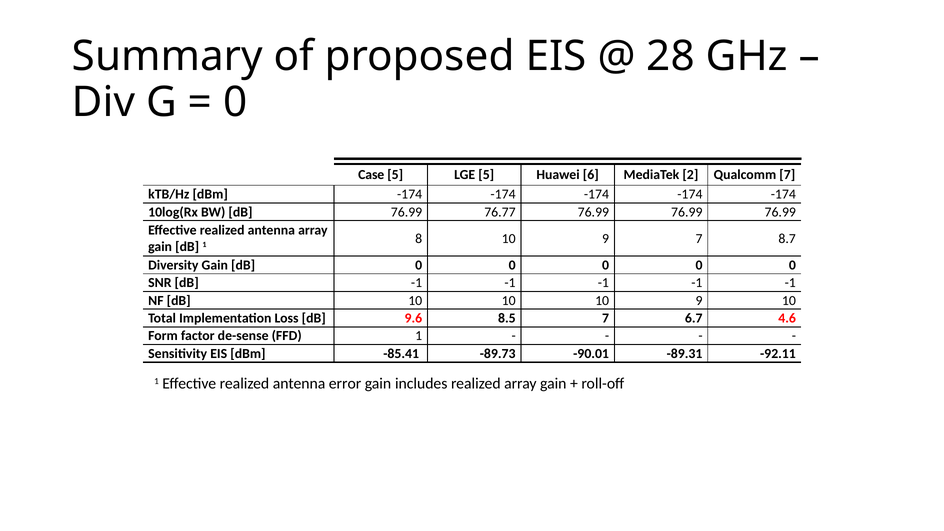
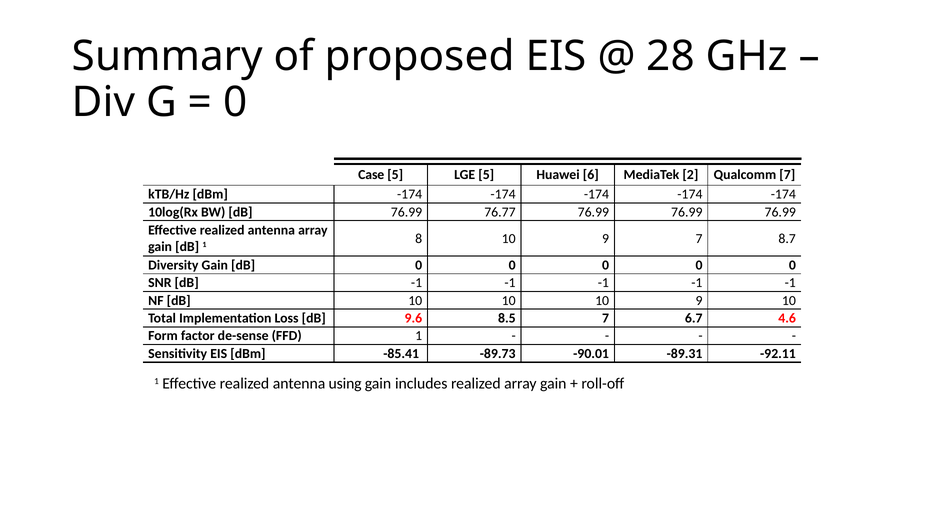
error: error -> using
